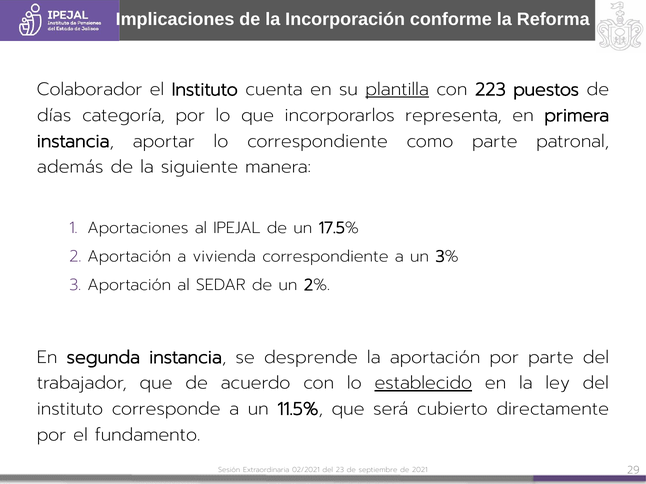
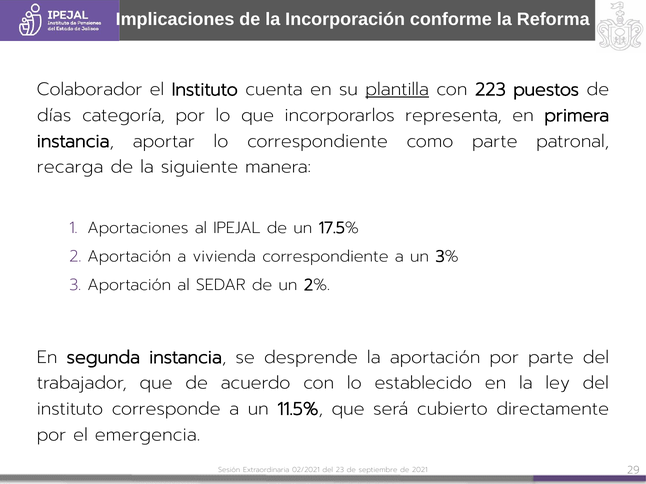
además: además -> recarga
establecido underline: present -> none
fundamento: fundamento -> emergencia
